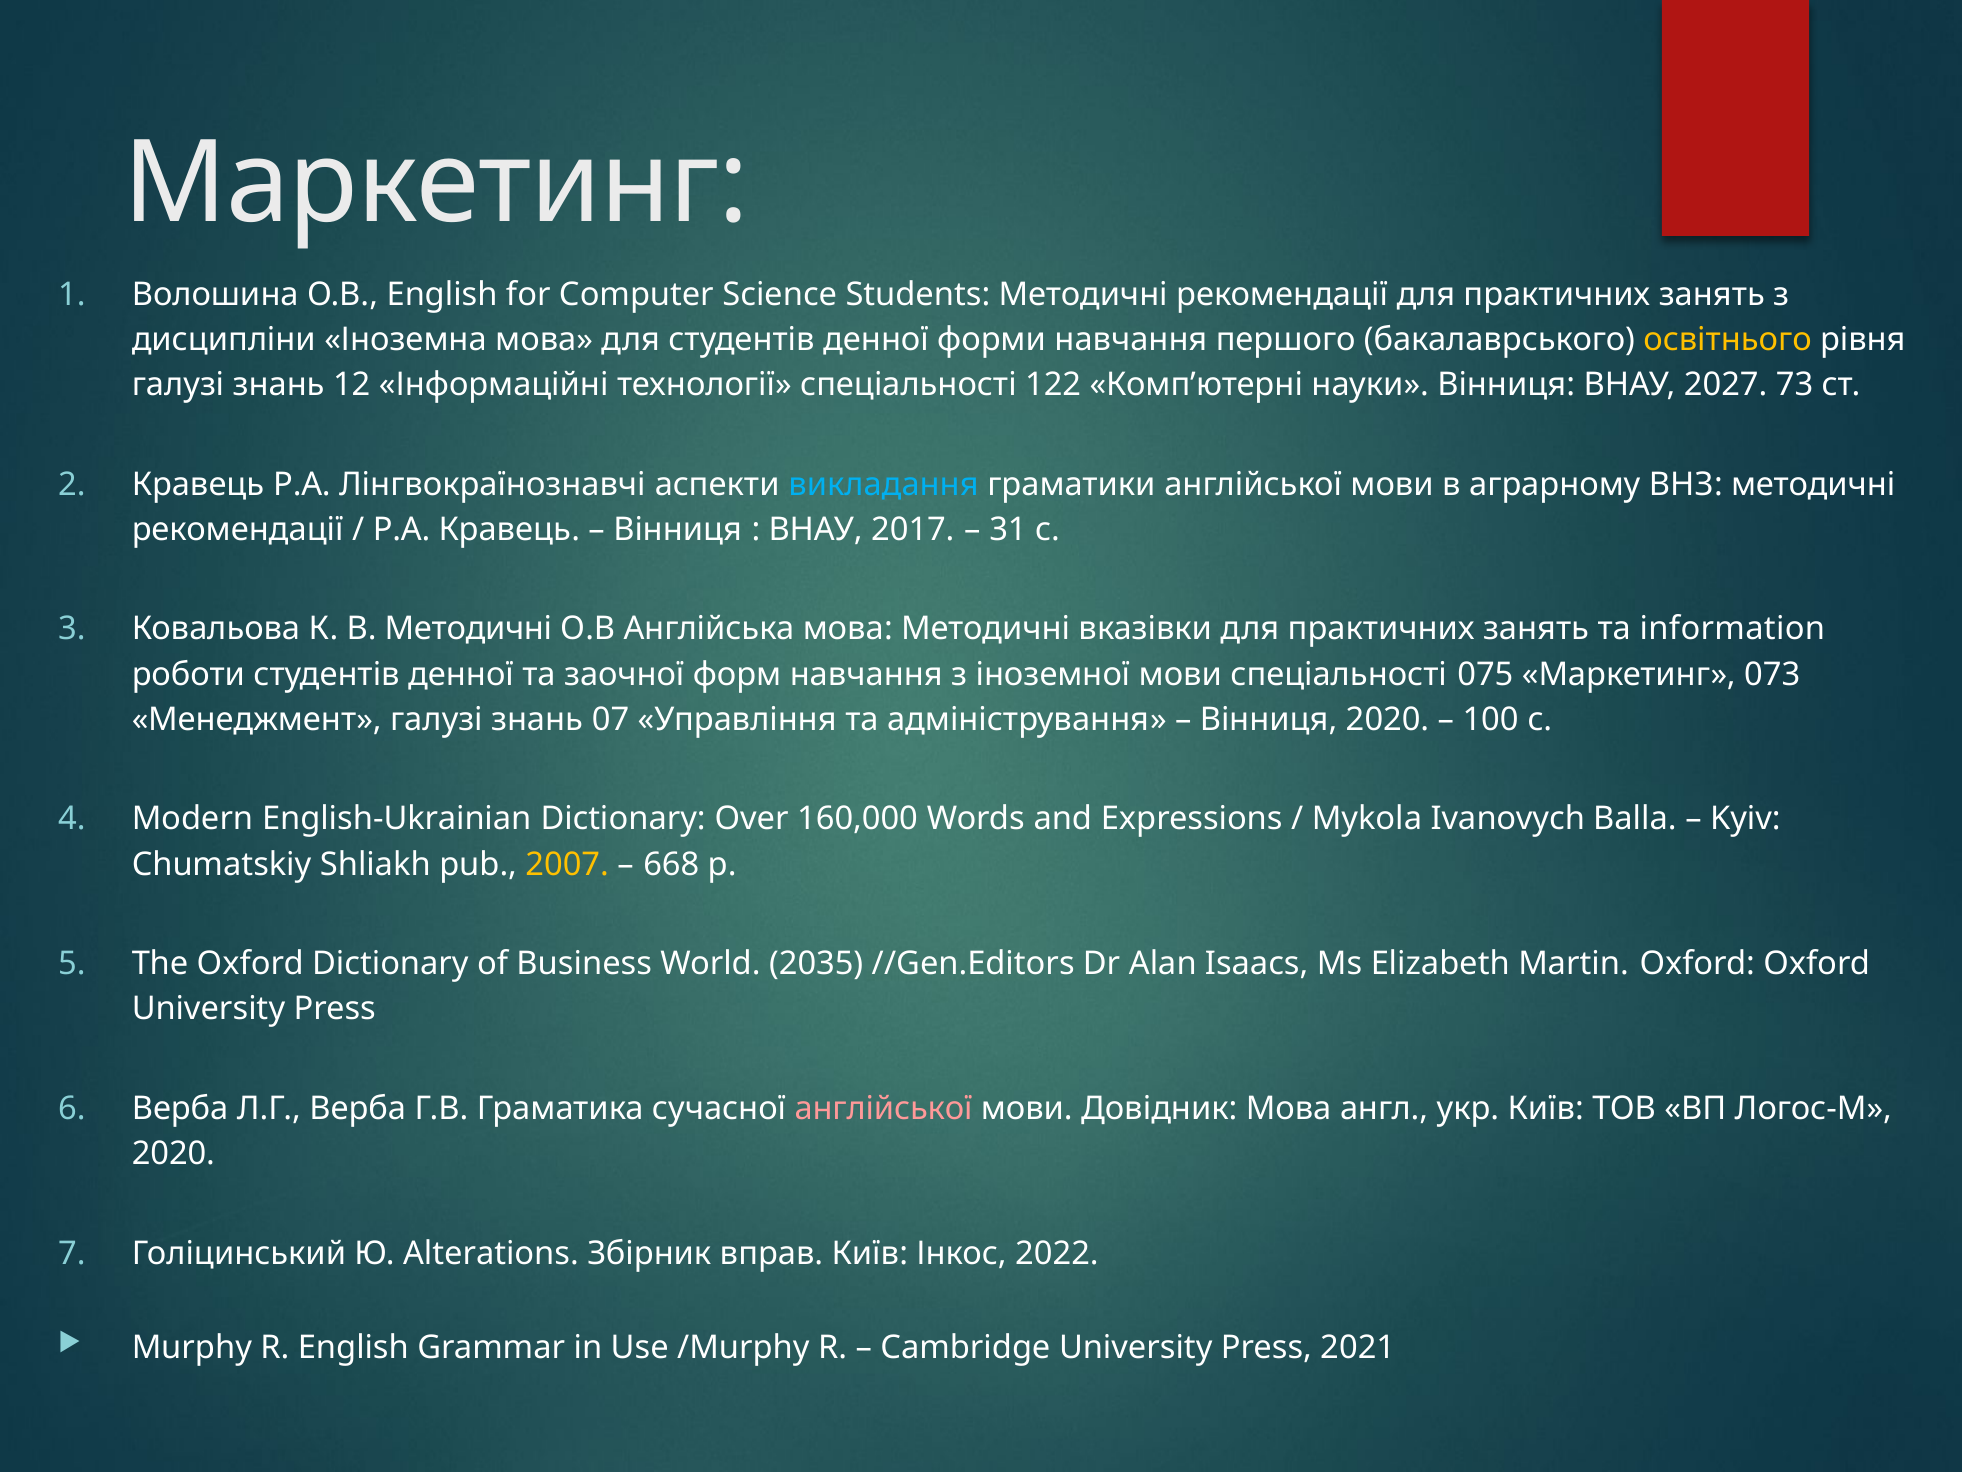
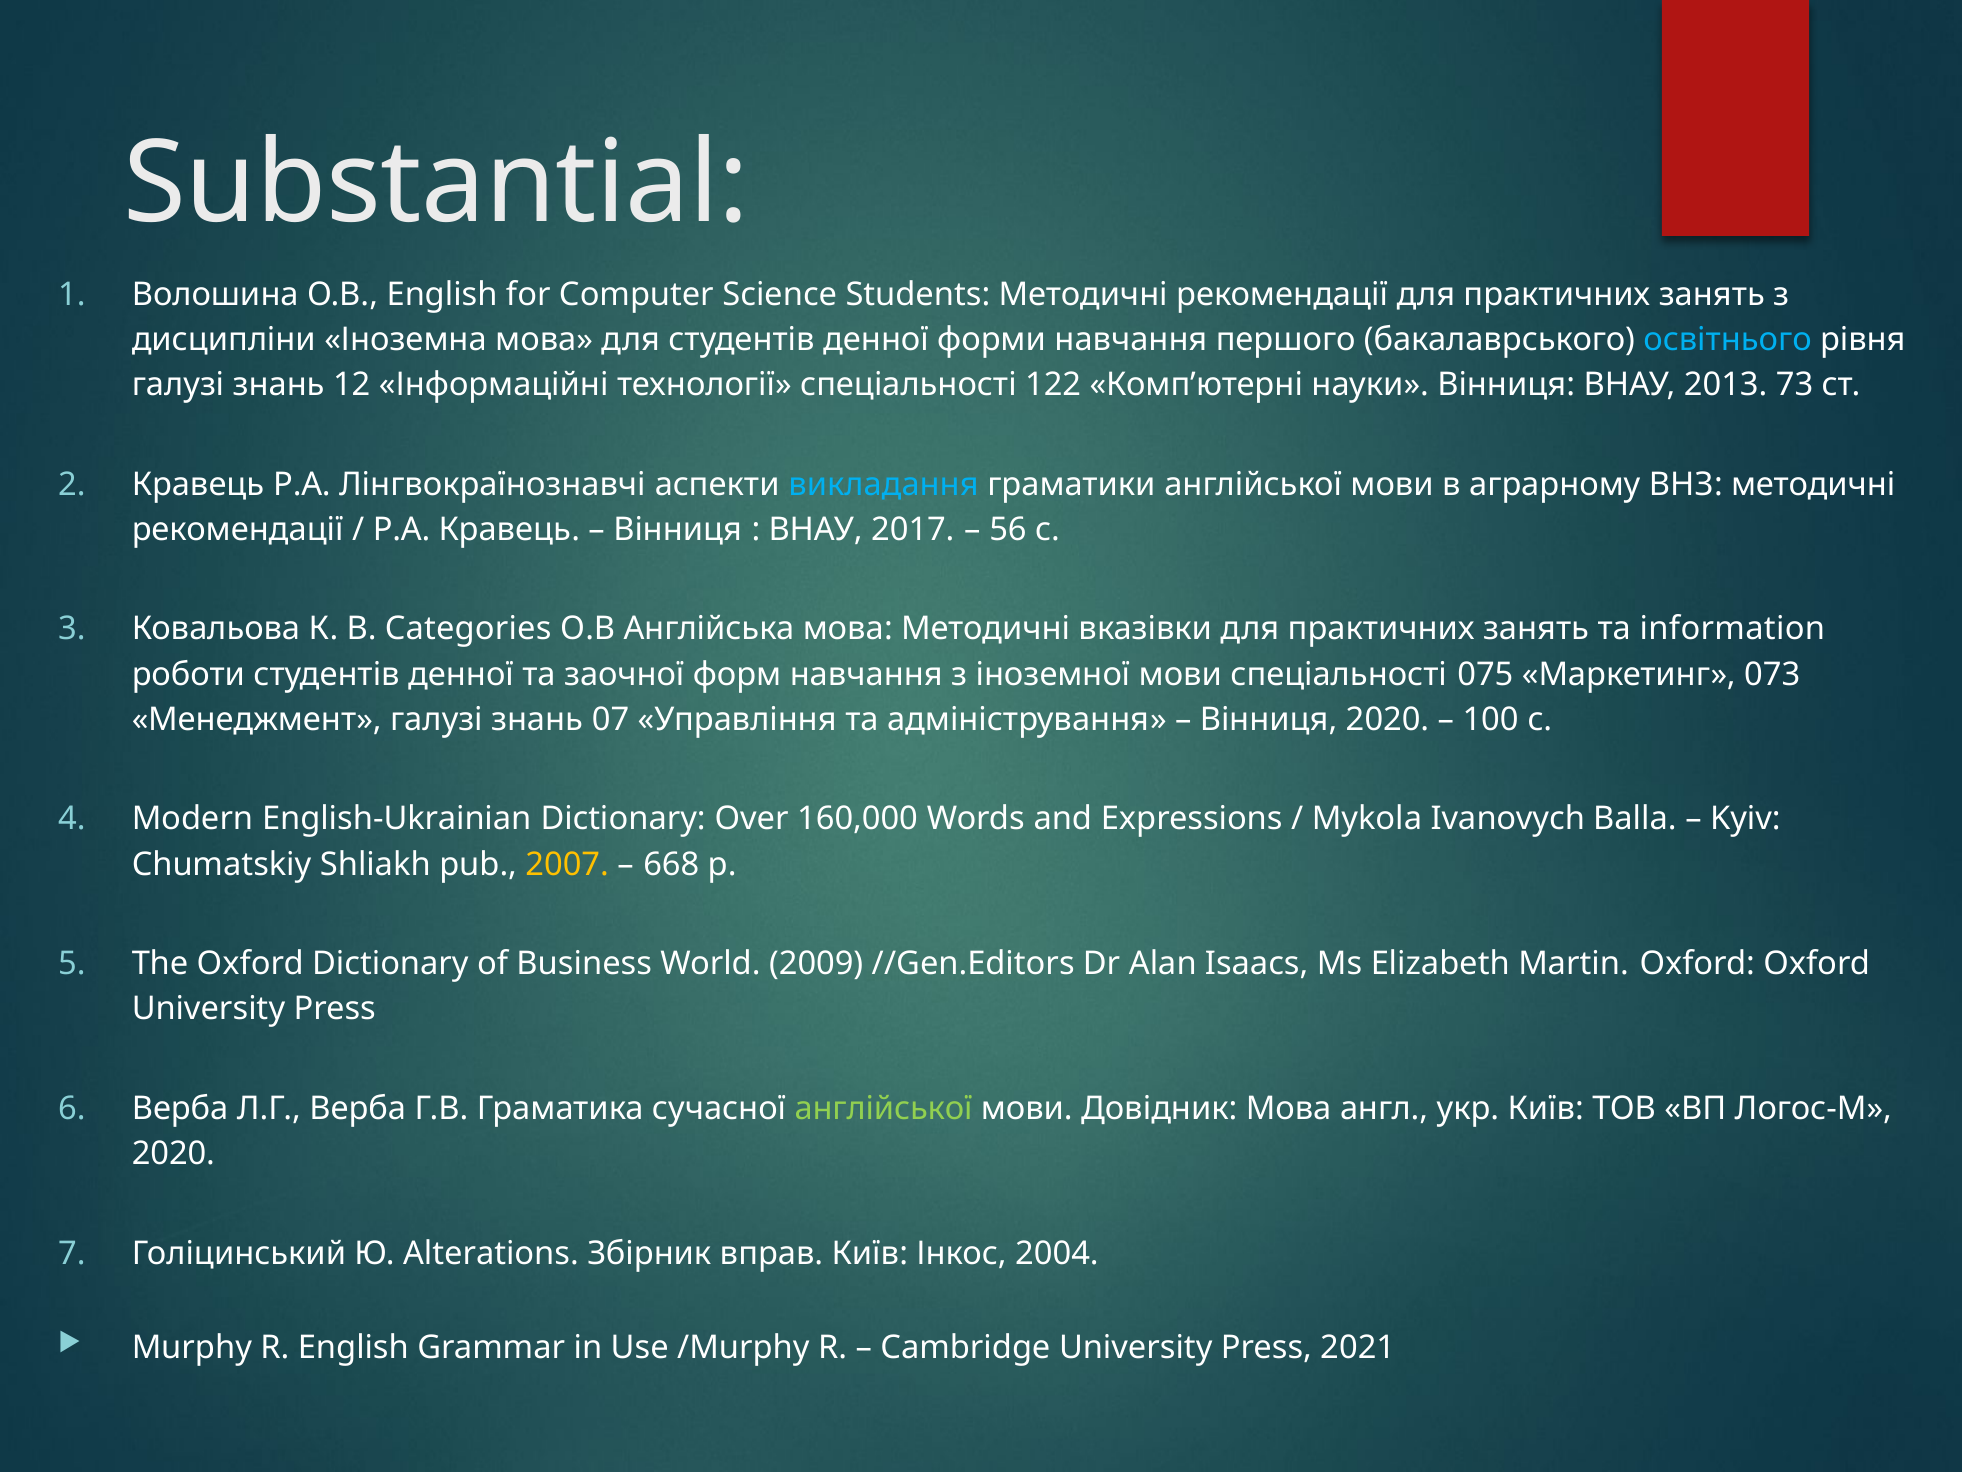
Маркетинг at (437, 184): Маркетинг -> Substantial
освітнього colour: yellow -> light blue
2027: 2027 -> 2013
31: 31 -> 56
В Методичні: Методичні -> Categories
2035: 2035 -> 2009
англійської at (884, 1108) colour: pink -> light green
2022: 2022 -> 2004
